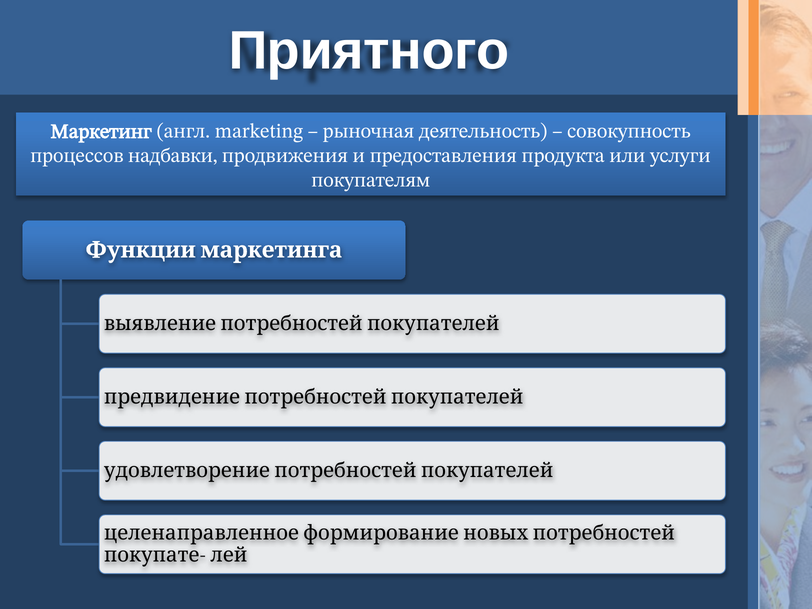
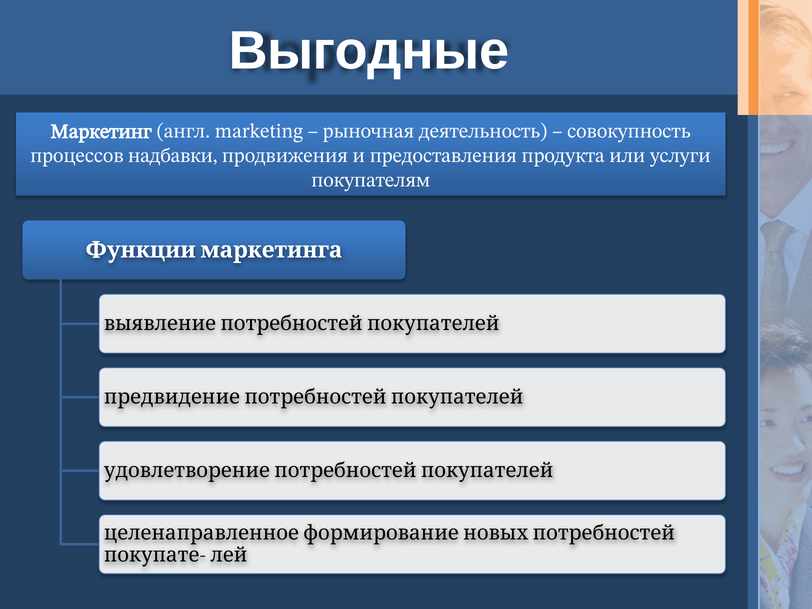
Приятного: Приятного -> Выгодные
